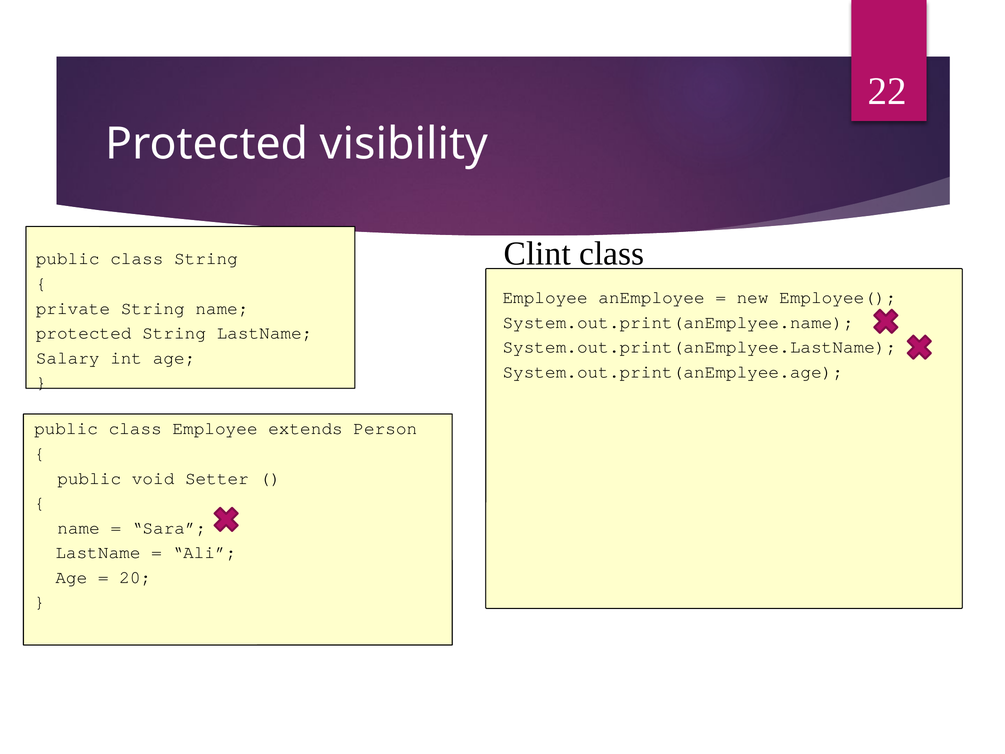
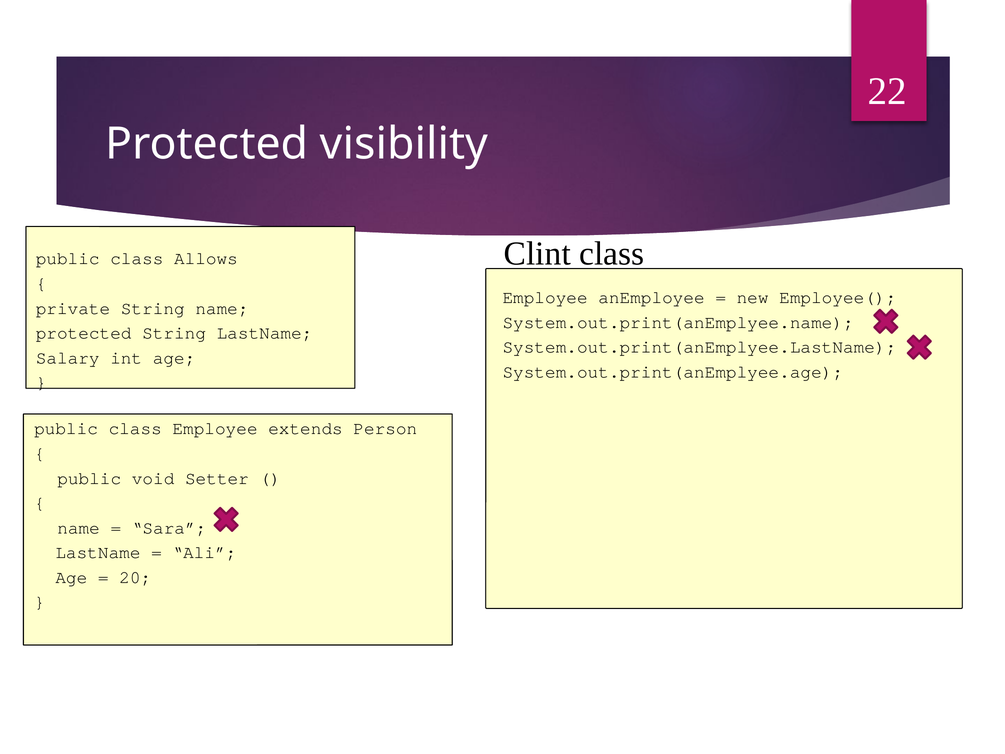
class String: String -> Allows
